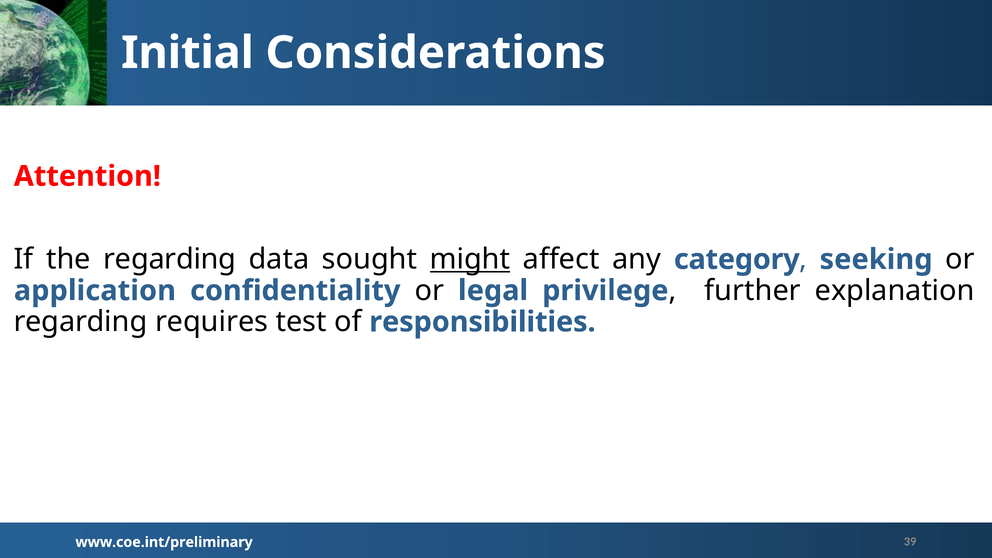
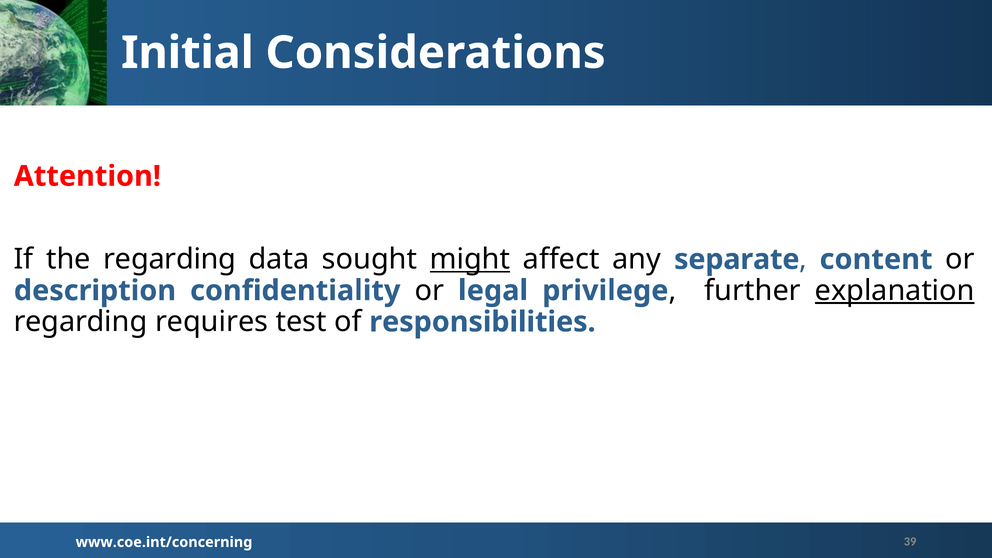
category: category -> separate
seeking: seeking -> content
application: application -> description
explanation underline: none -> present
www.coe.int/preliminary: www.coe.int/preliminary -> www.coe.int/concerning
